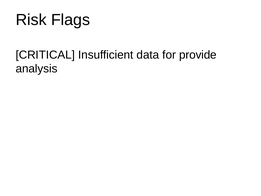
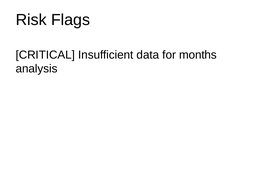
provide: provide -> months
